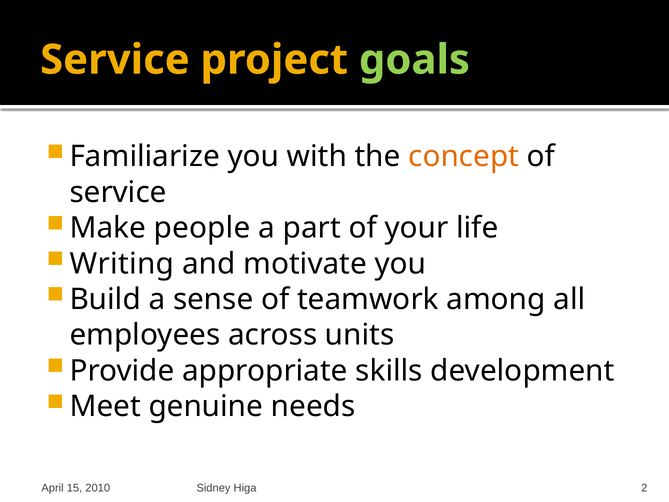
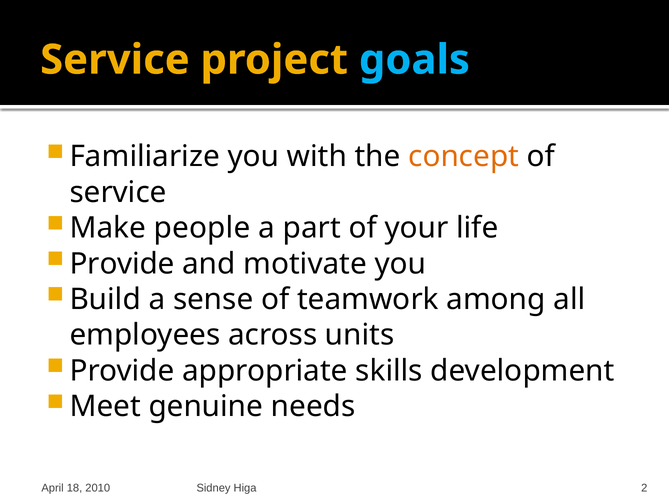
goals colour: light green -> light blue
Writing at (122, 264): Writing -> Provide
15: 15 -> 18
